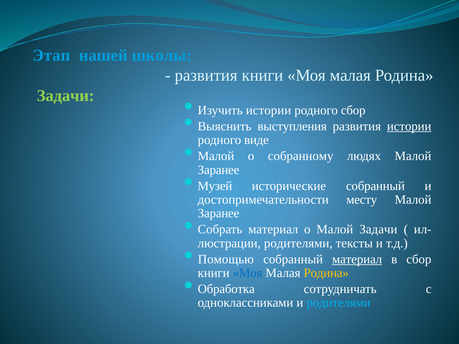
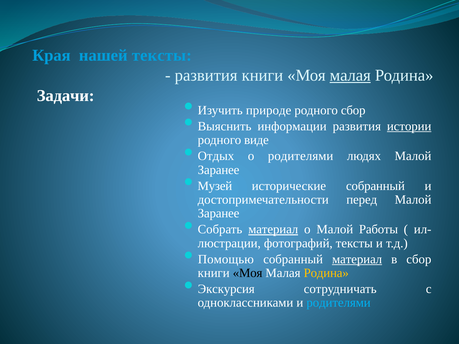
Этап: Этап -> Края
нашей школы: школы -> тексты
малая at (350, 75) underline: none -> present
Задачи at (66, 96) colour: light green -> white
Изучить истории: истории -> природе
выступления: выступления -> информации
Малой at (216, 156): Малой -> Отдых
о собранному: собранному -> родителями
месту: месту -> перед
материал at (273, 230) underline: none -> present
Малой Задачи: Задачи -> Работы
родителями at (298, 243): родителями -> фотографий
Моя at (248, 273) colour: blue -> black
Обработка: Обработка -> Экскурсия
